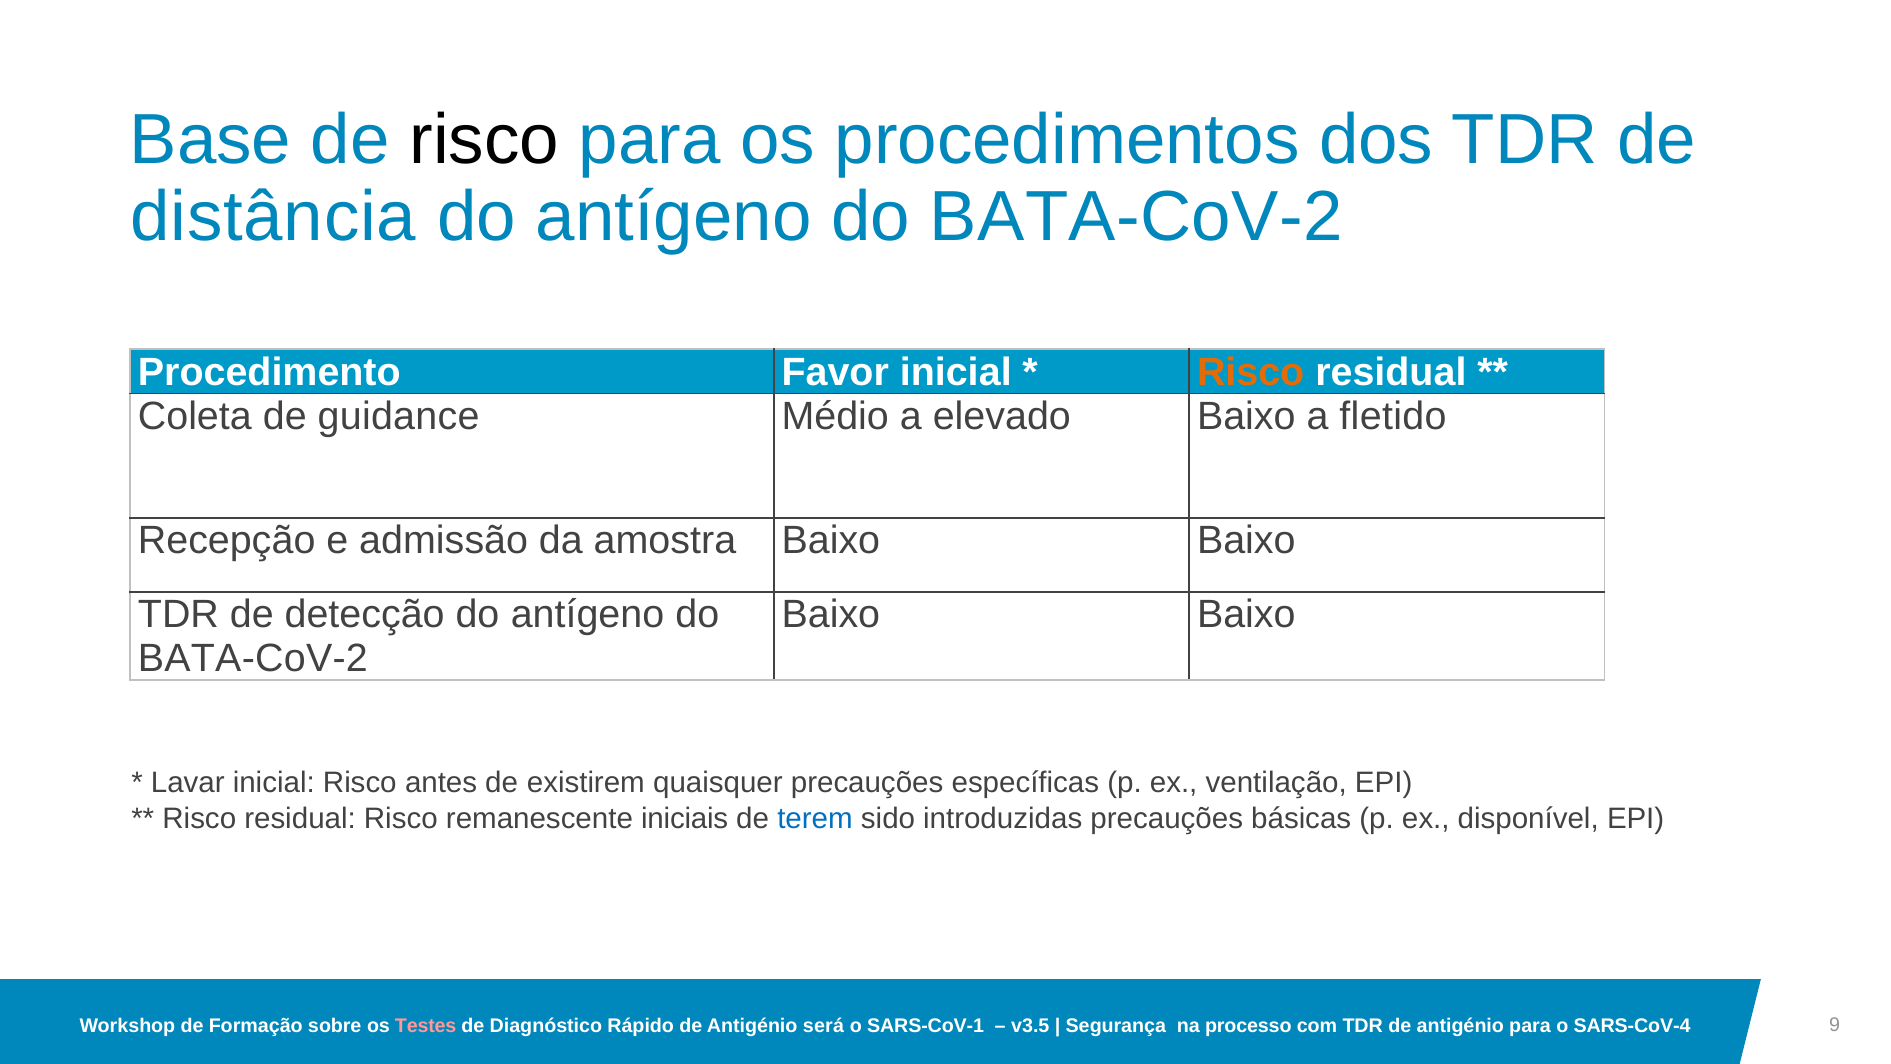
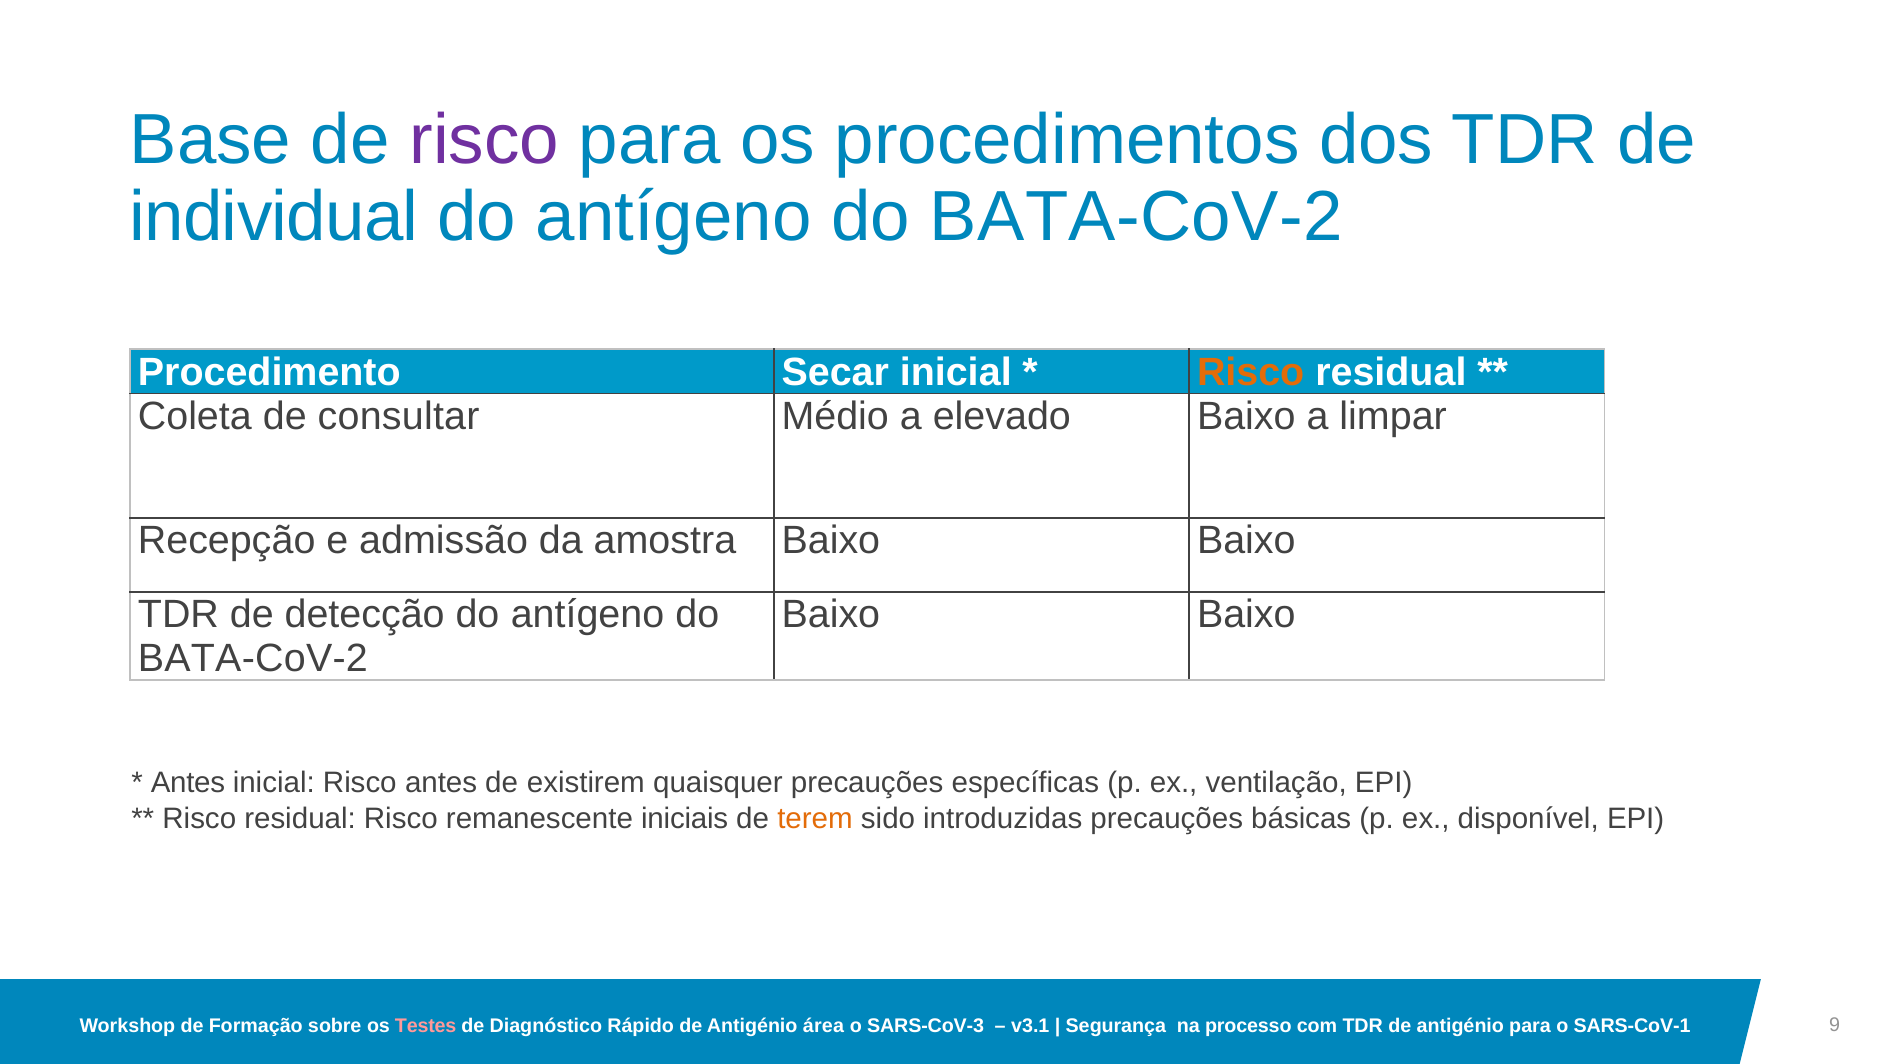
risco at (484, 140) colour: black -> purple
distância: distância -> individual
Favor: Favor -> Secar
guidance: guidance -> consultar
fletido: fletido -> limpar
Lavar at (188, 783): Lavar -> Antes
terem colour: blue -> orange
será: será -> área
SARS-CoV-1: SARS-CoV-1 -> SARS-CoV-3
v3.5: v3.5 -> v3.1
SARS-CoV-4: SARS-CoV-4 -> SARS-CoV-1
